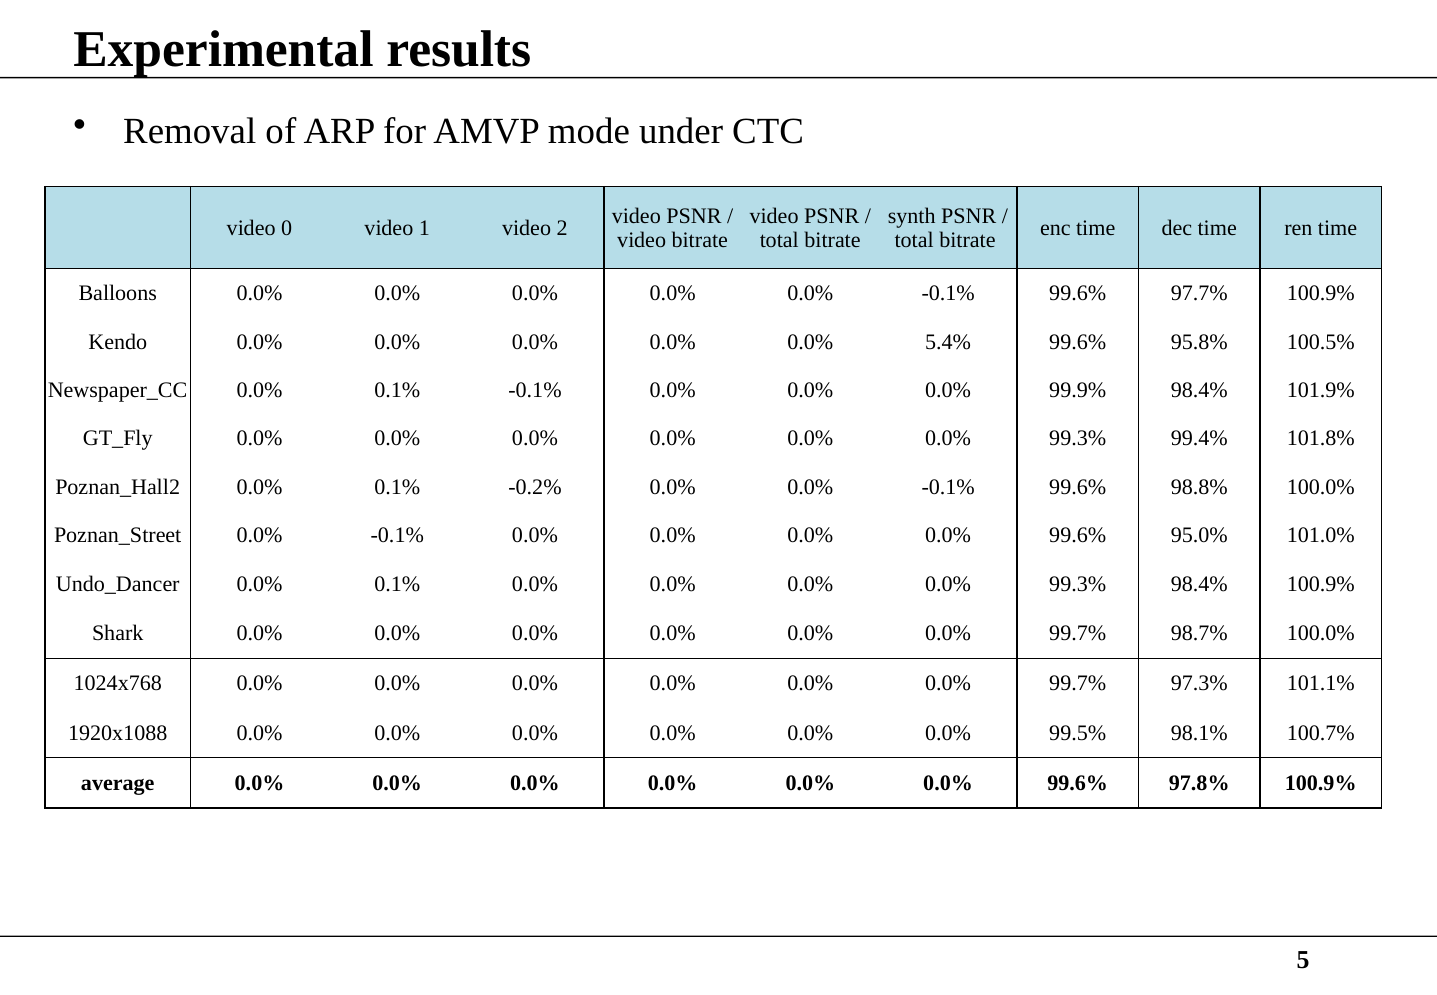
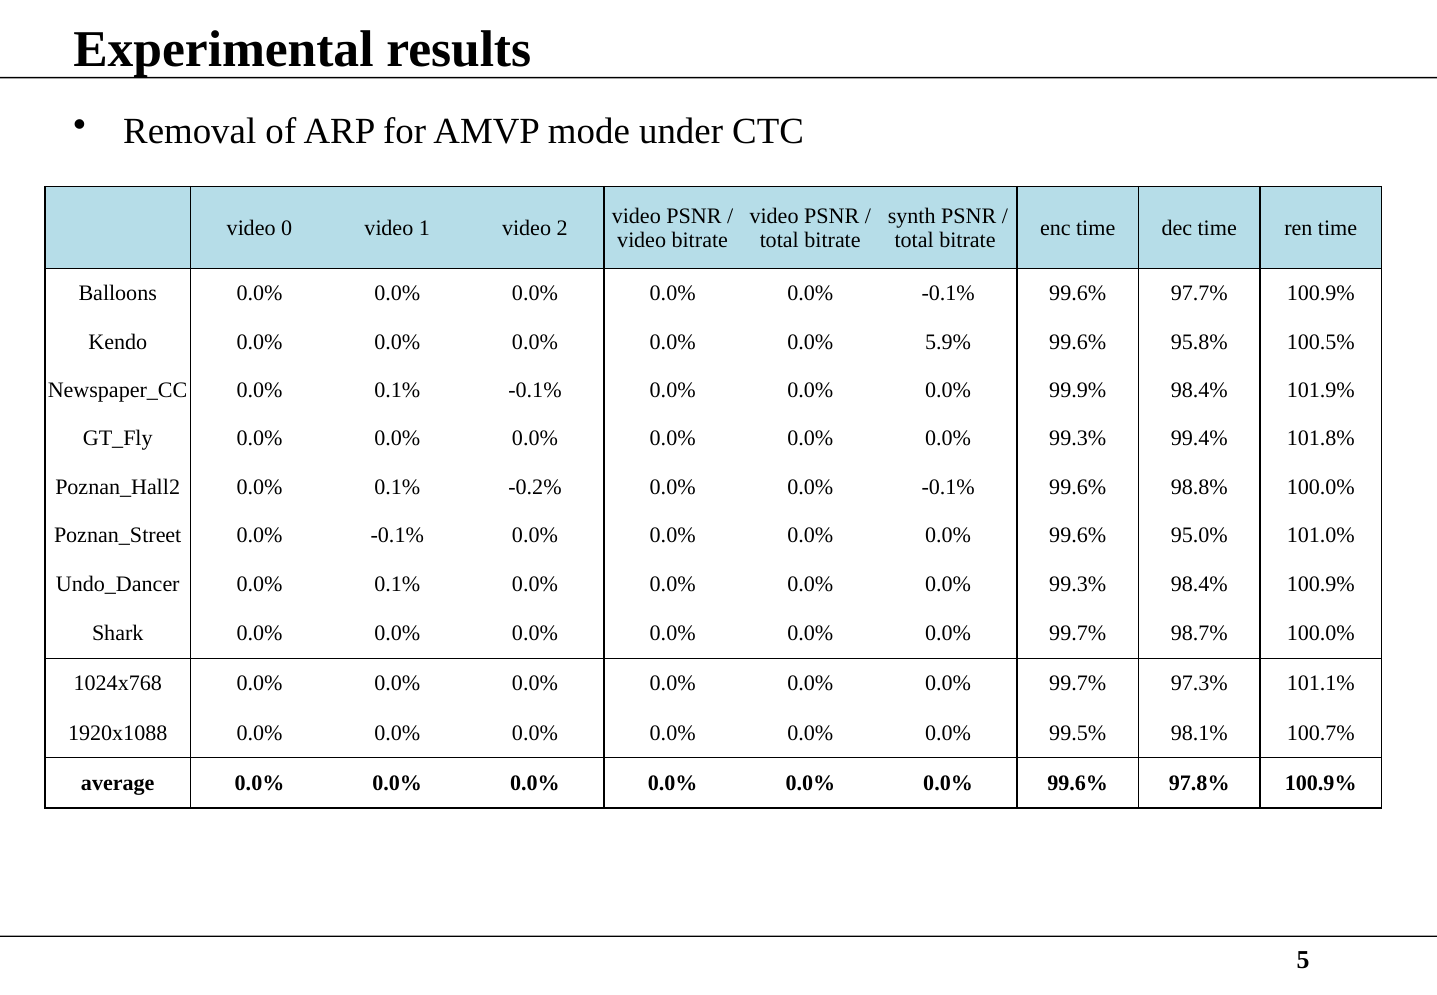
5.4%: 5.4% -> 5.9%
